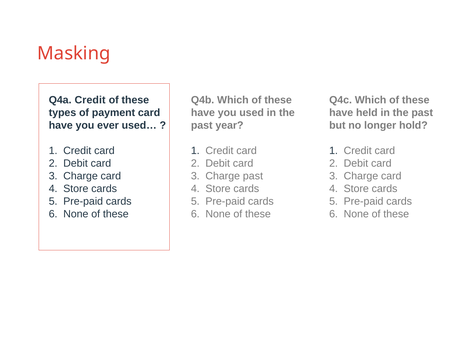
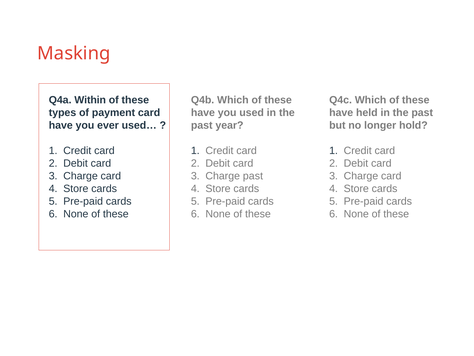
Q4a Credit: Credit -> Within
